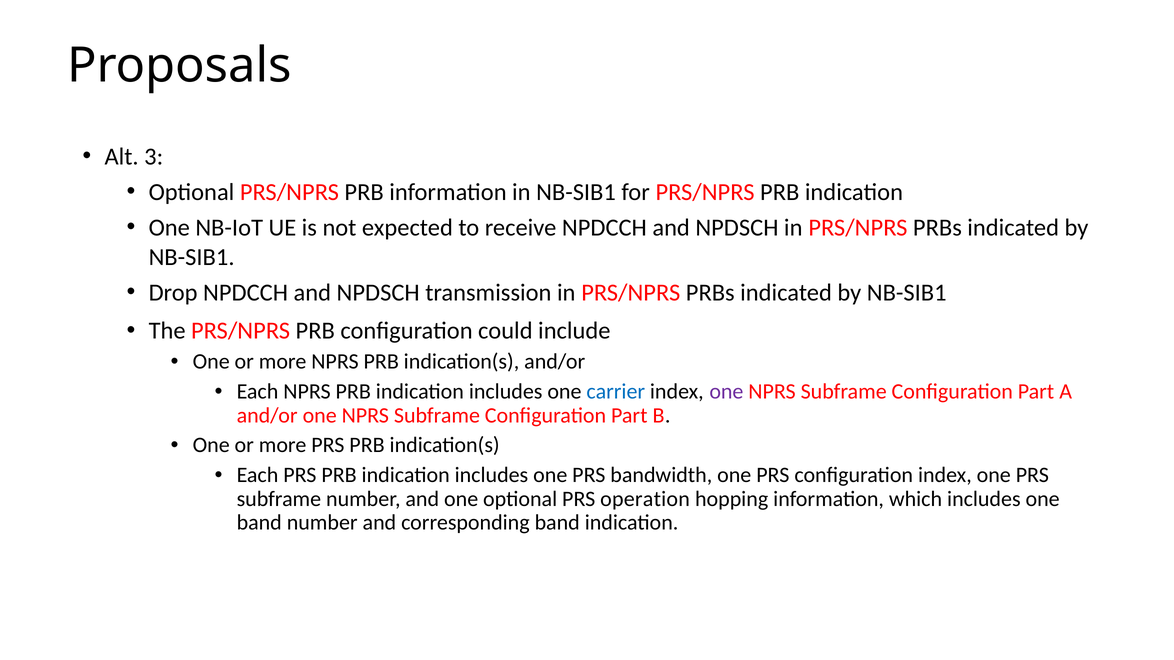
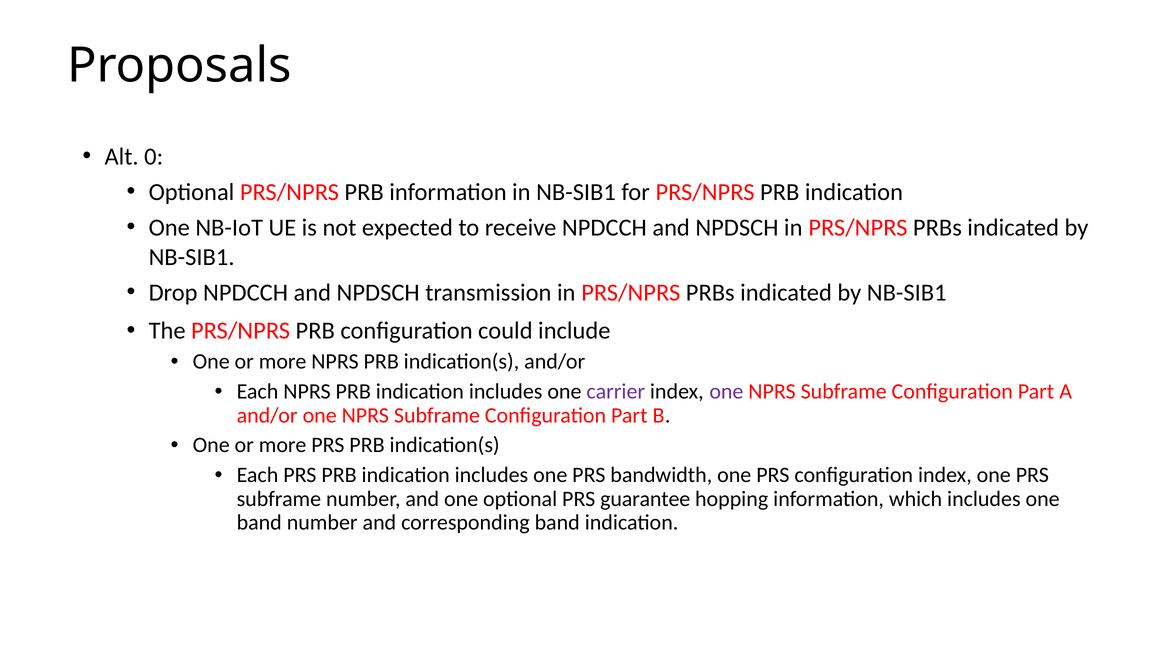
3: 3 -> 0
carrier colour: blue -> purple
operation: operation -> guarantee
